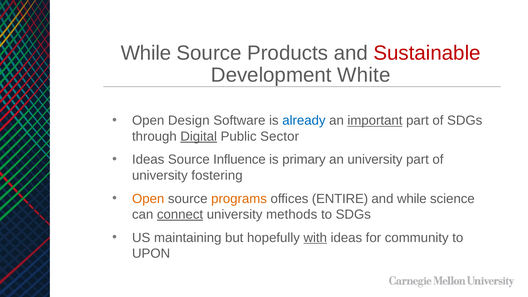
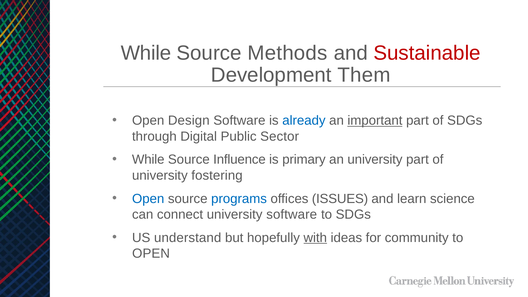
Products: Products -> Methods
White: White -> Them
Digital underline: present -> none
Ideas at (148, 160): Ideas -> While
Open at (148, 199) colour: orange -> blue
programs colour: orange -> blue
ENTIRE: ENTIRE -> ISSUES
and while: while -> learn
connect underline: present -> none
university methods: methods -> software
maintaining: maintaining -> understand
UPON at (151, 254): UPON -> OPEN
